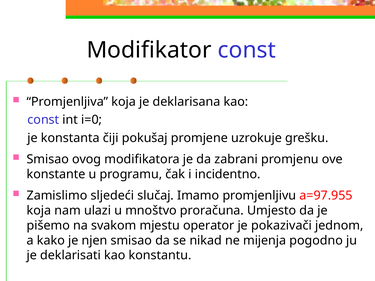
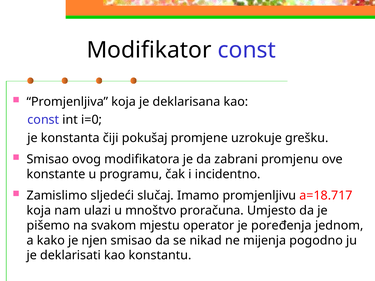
a=97.955: a=97.955 -> a=18.717
pokazivači: pokazivači -> poređenja
